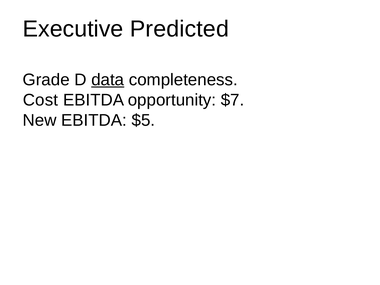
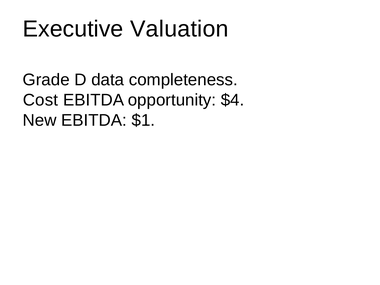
Predicted: Predicted -> Valuation
data underline: present -> none
$7: $7 -> $4
$5: $5 -> $1
